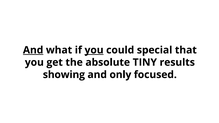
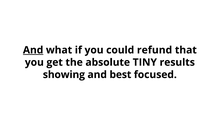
you at (94, 50) underline: present -> none
special: special -> refund
only: only -> best
